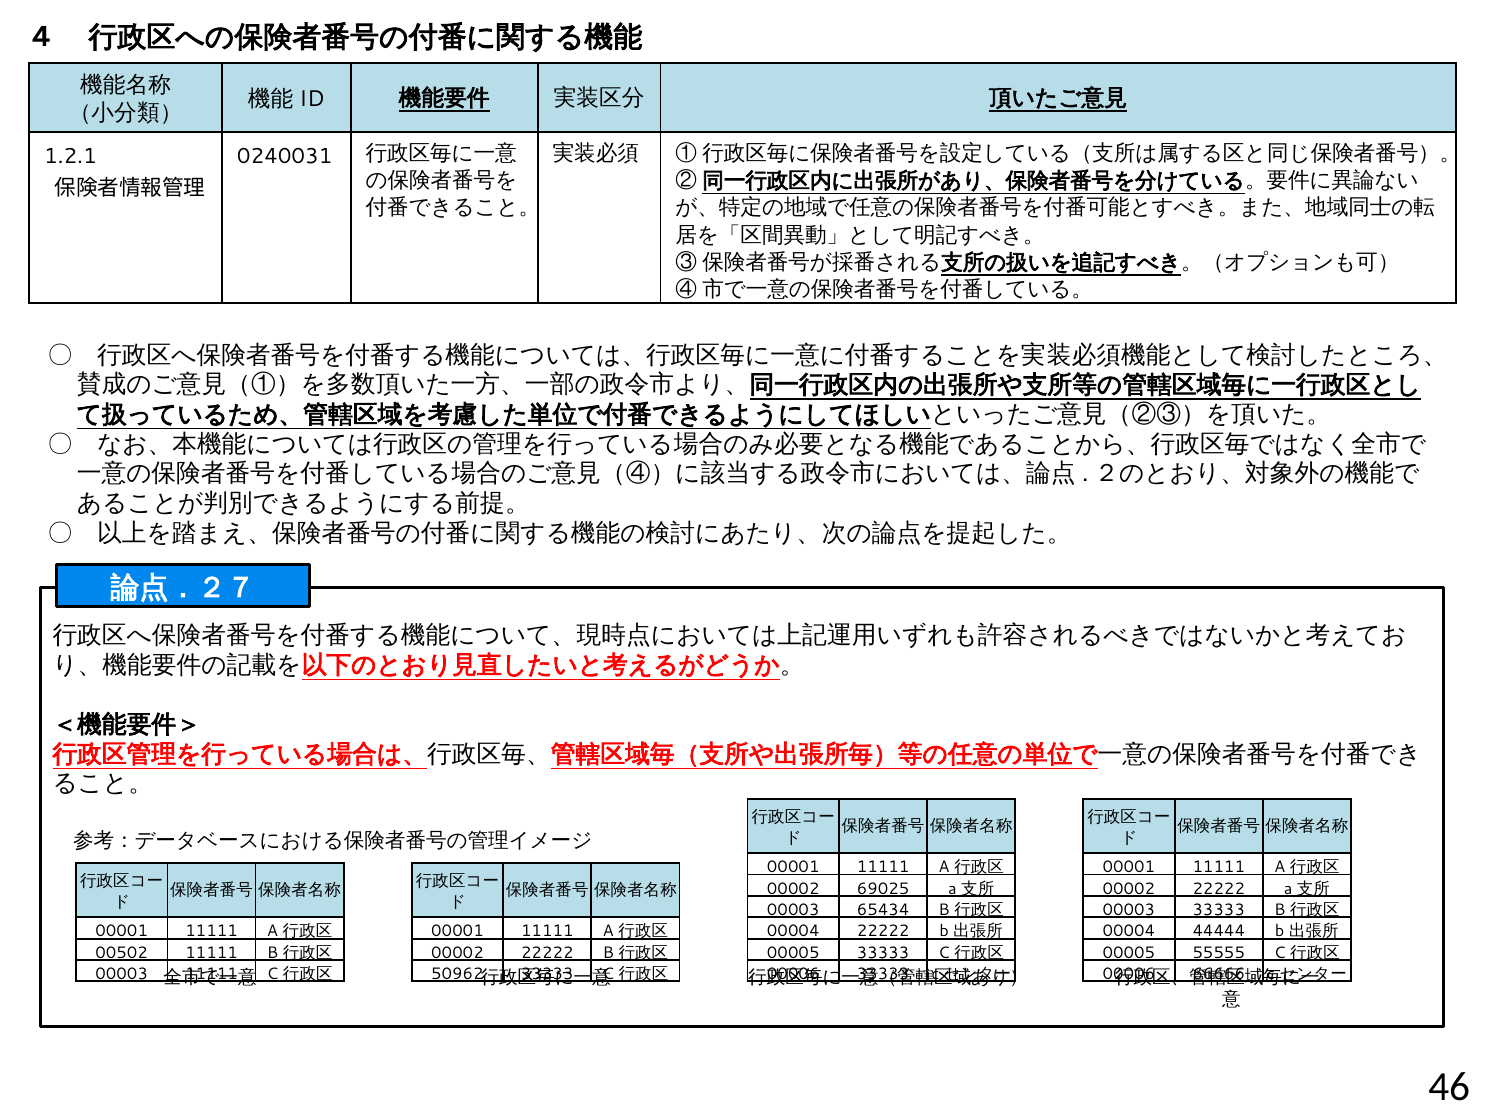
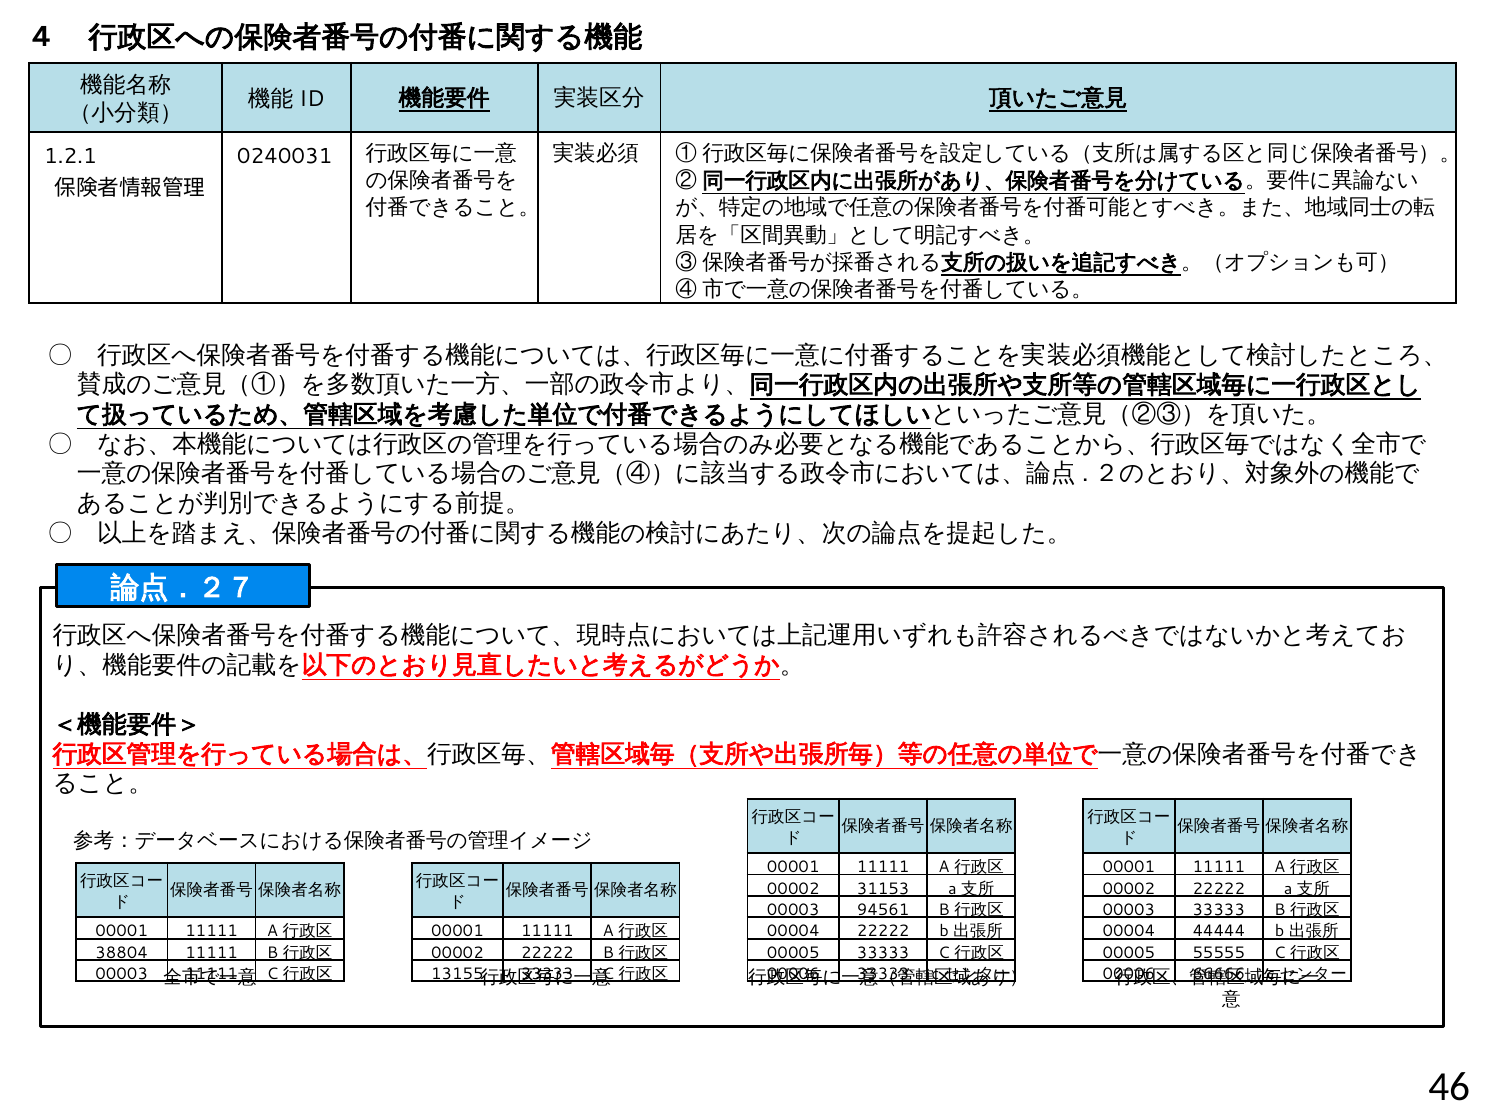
69025: 69025 -> 31153
65434: 65434 -> 94561
00502: 00502 -> 38804
50962: 50962 -> 13155
